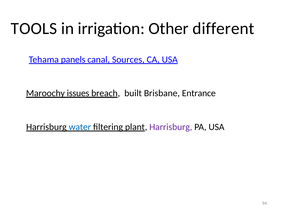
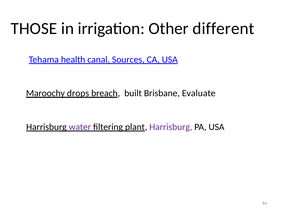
TOOLS: TOOLS -> THOSE
panels: panels -> health
issues: issues -> drops
Entrance: Entrance -> Evaluate
water colour: blue -> purple
